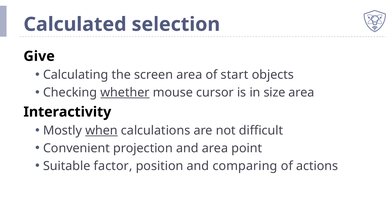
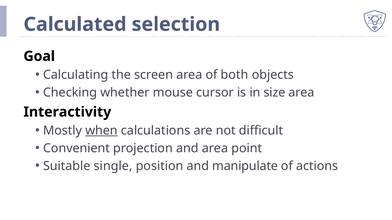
Give: Give -> Goal
start: start -> both
whether underline: present -> none
factor: factor -> single
comparing: comparing -> manipulate
